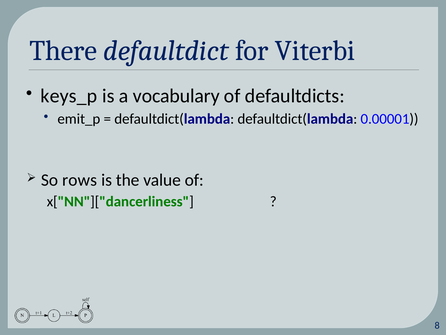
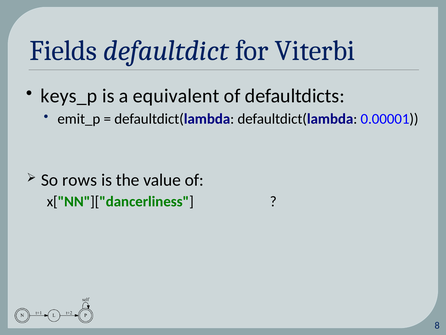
There: There -> Fields
vocabulary: vocabulary -> equivalent
